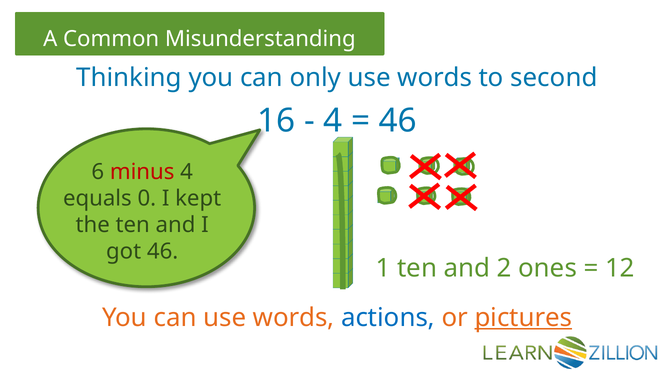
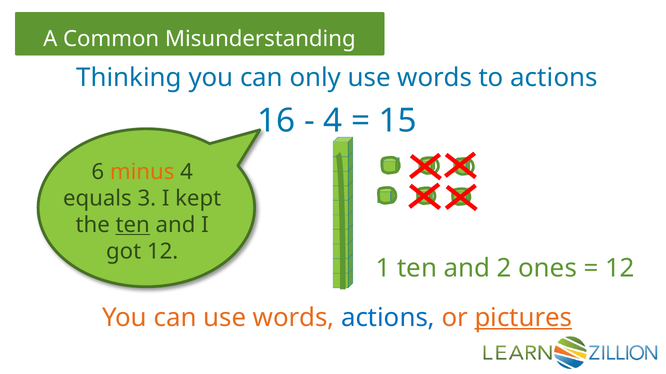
to second: second -> actions
46 at (398, 121): 46 -> 15
minus colour: red -> orange
0: 0 -> 3
ten at (133, 225) underline: none -> present
got 46: 46 -> 12
